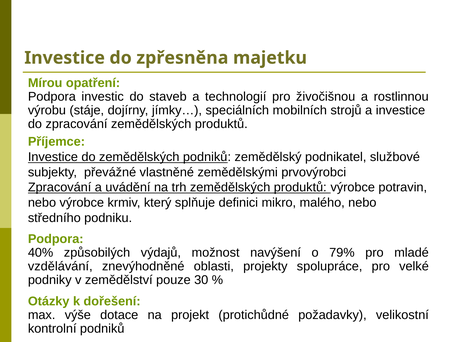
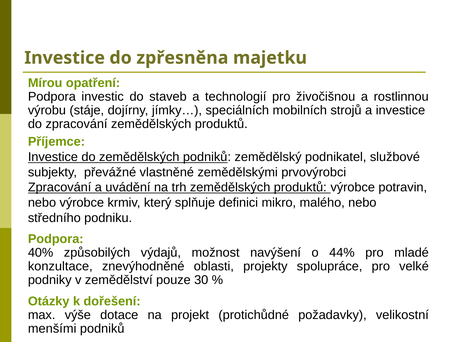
79%: 79% -> 44%
vzdělávání: vzdělávání -> konzultace
kontrolní: kontrolní -> menšími
